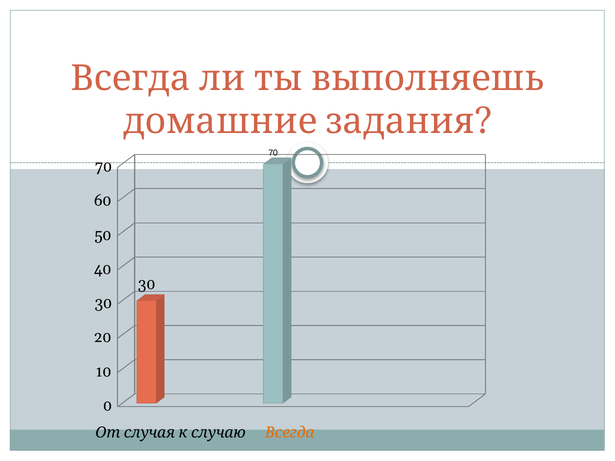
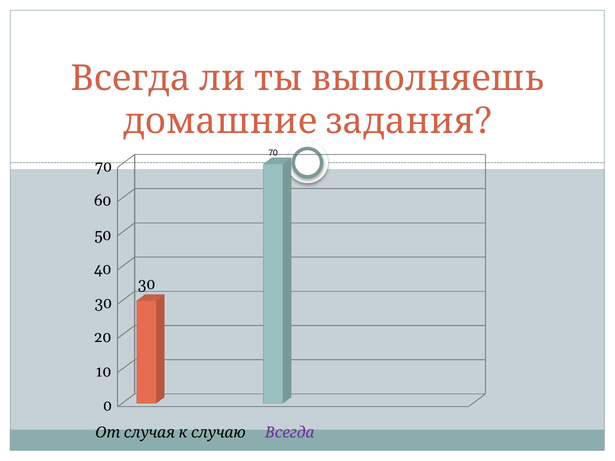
Всегда colour: orange -> purple
